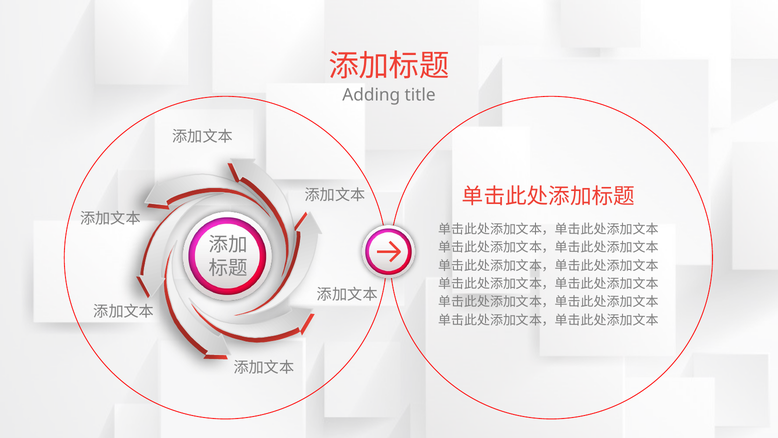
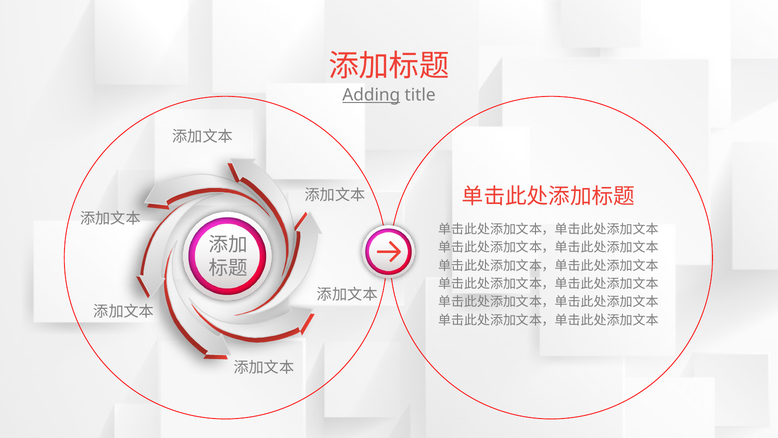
Adding underline: none -> present
